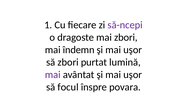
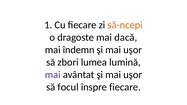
să-ncepi colour: purple -> orange
mai zbori: zbori -> dacă
purtat: purtat -> lumea
înspre povara: povara -> fiecare
